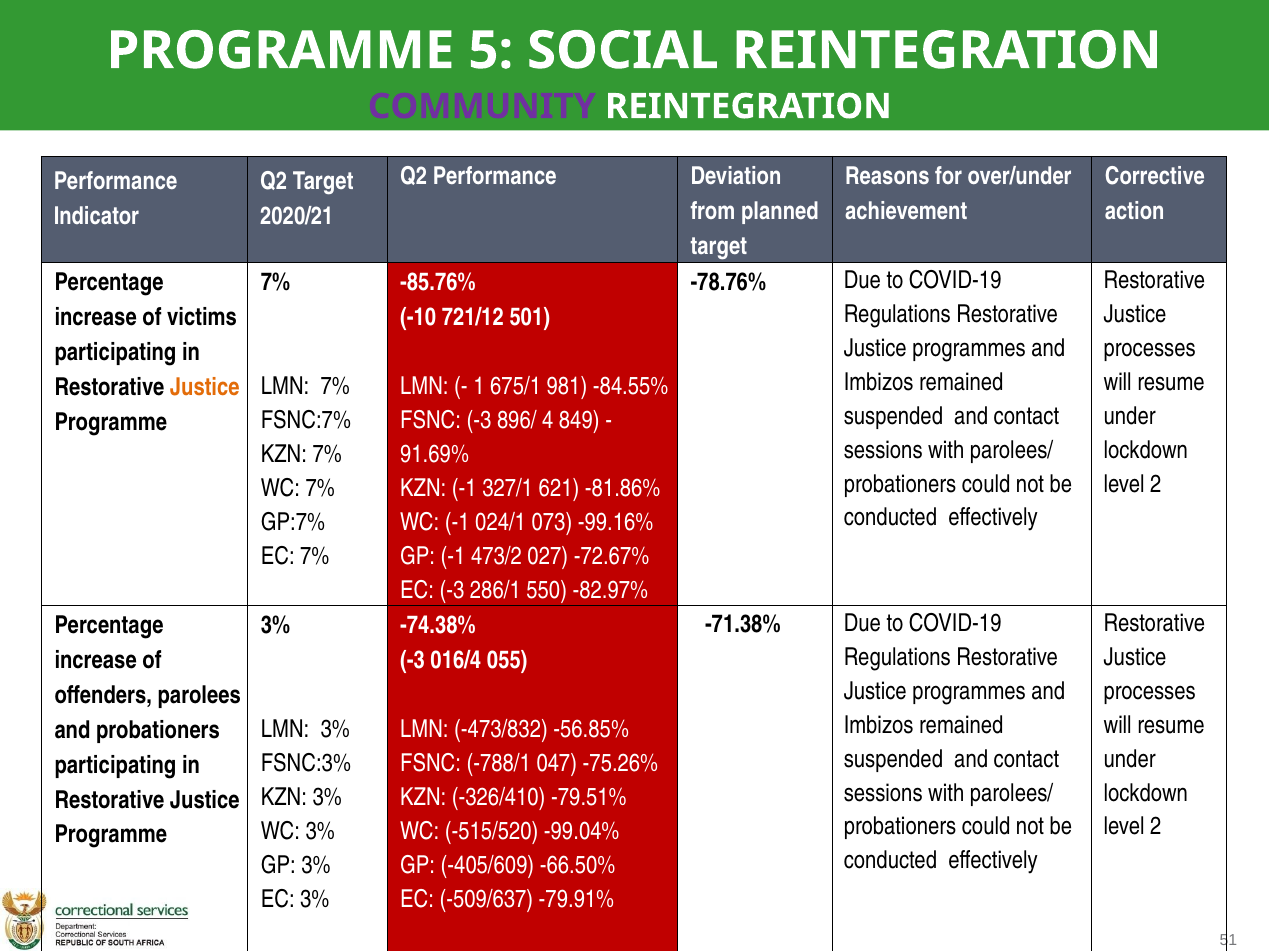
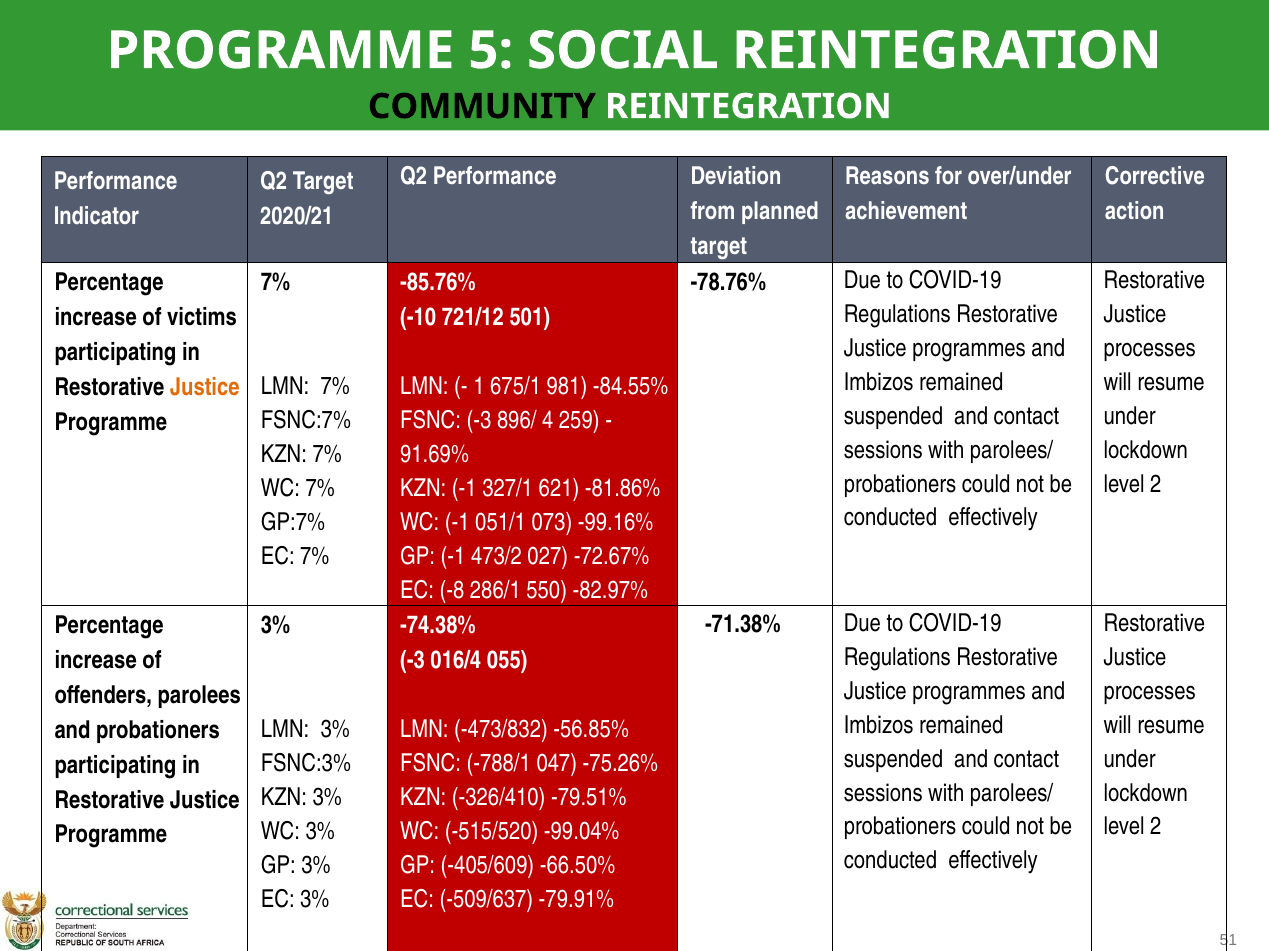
COMMUNITY colour: purple -> black
849: 849 -> 259
024/1: 024/1 -> 051/1
EC -3: -3 -> -8
